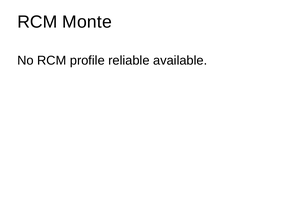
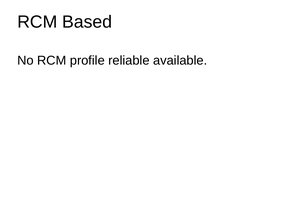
Monte: Monte -> Based
